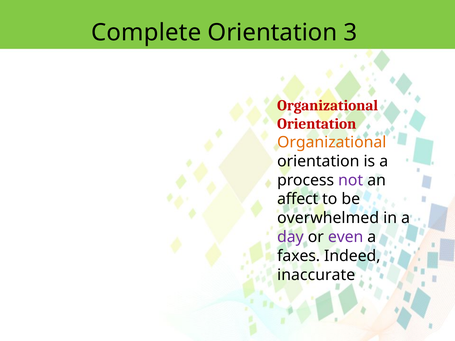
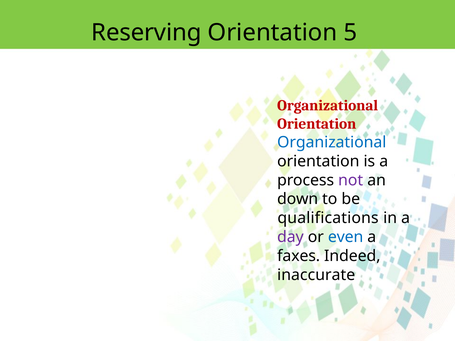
Complete: Complete -> Reserving
3: 3 -> 5
Organizational at (332, 142) colour: orange -> blue
affect: affect -> down
overwhelmed: overwhelmed -> qualifications
even colour: purple -> blue
